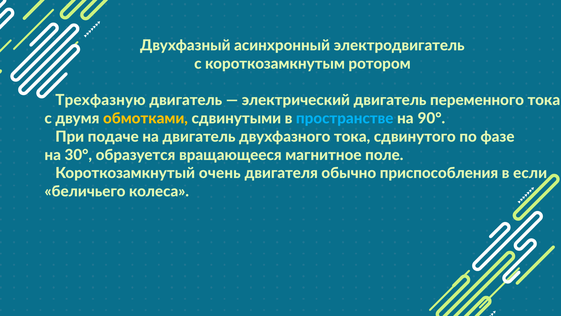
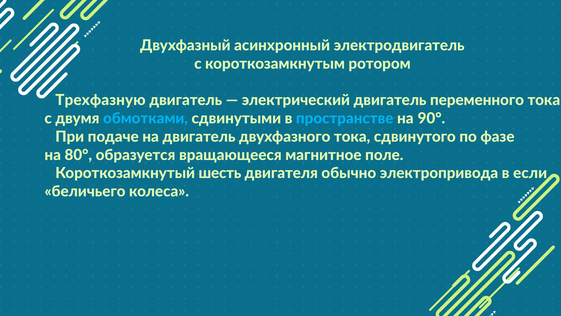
обмотками colour: yellow -> light blue
30°: 30° -> 80°
очень: очень -> шесть
приспособления: приспособления -> электропривода
